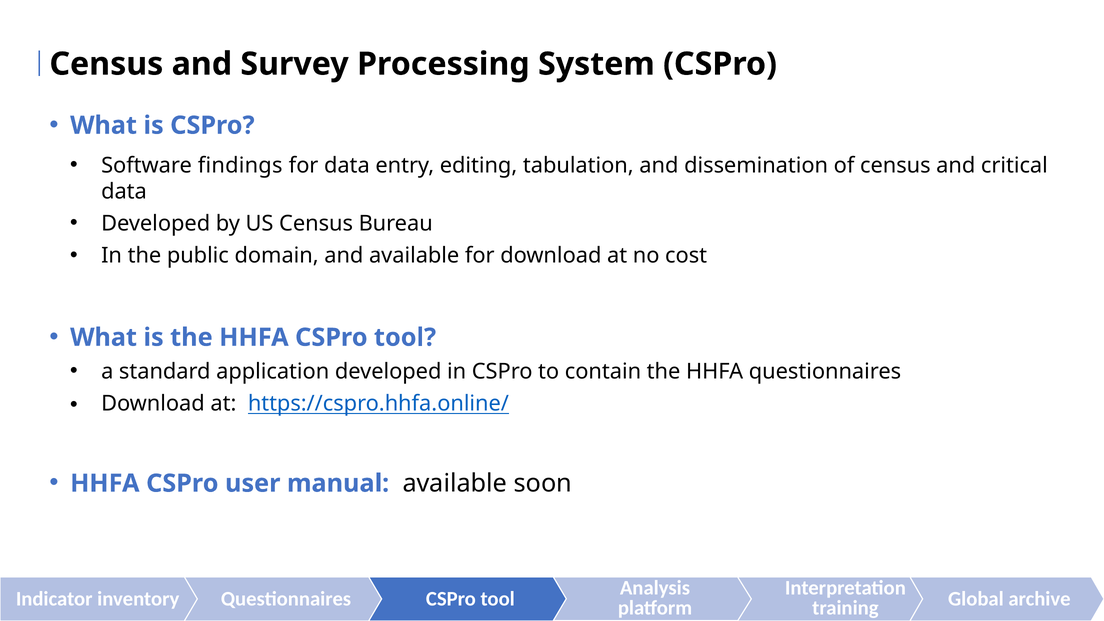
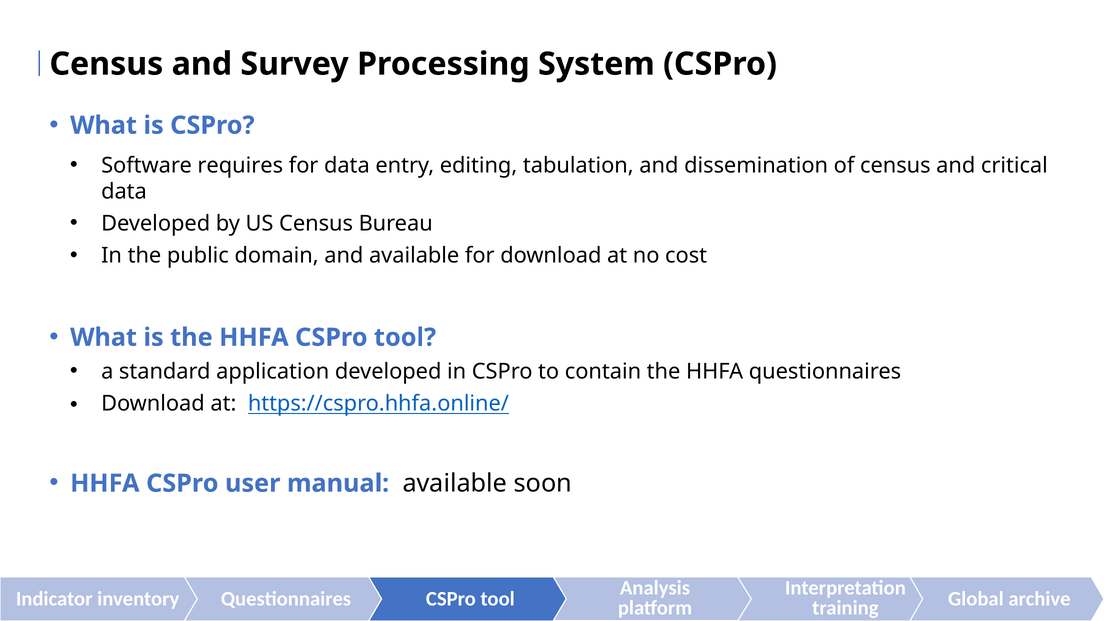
findings: findings -> requires
